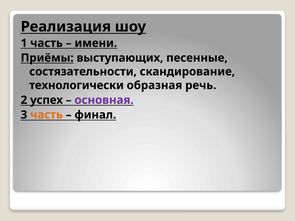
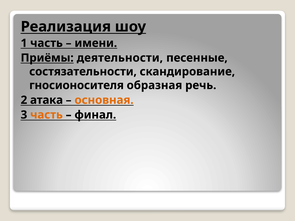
выступающих: выступающих -> деятельности
технологически: технологически -> гносионосителя
успех: успех -> атака
основная colour: purple -> orange
